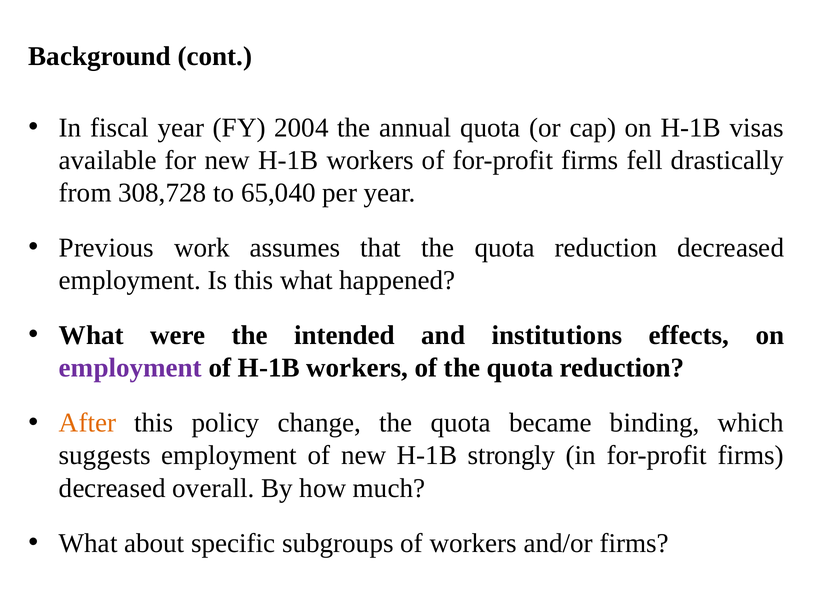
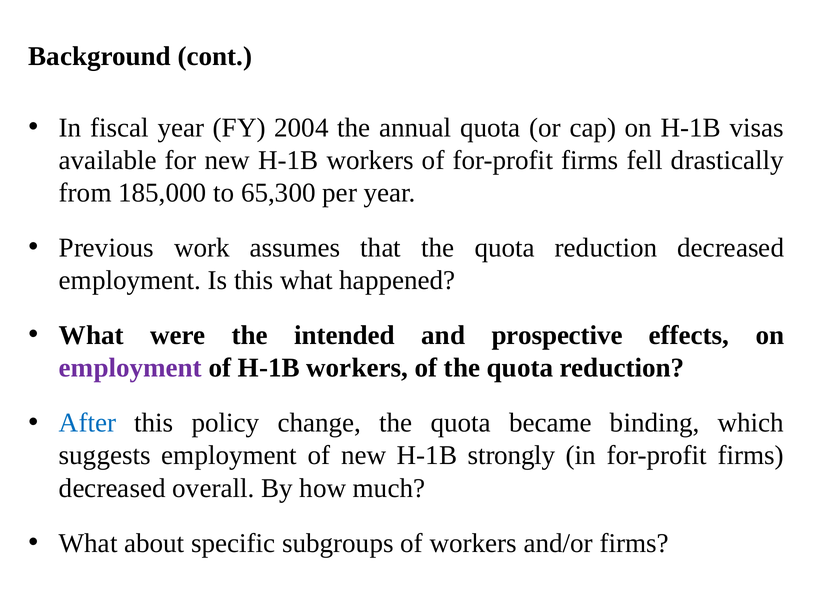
308,728: 308,728 -> 185,000
65,040: 65,040 -> 65,300
institutions: institutions -> prospective
After colour: orange -> blue
